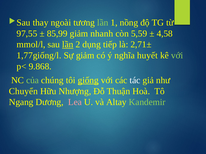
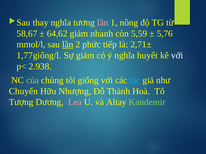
thay ngoài: ngoài -> nghĩa
lần at (103, 23) colour: light green -> pink
97,55: 97,55 -> 58,67
85,99: 85,99 -> 64,62
4,58: 4,58 -> 5,76
dụng: dụng -> phức
với at (177, 56) colour: light green -> white
9.868: 9.868 -> 2.938
giống underline: present -> none
tác colour: white -> light blue
Thuận: Thuận -> Thành
Ngang: Ngang -> Tượng
